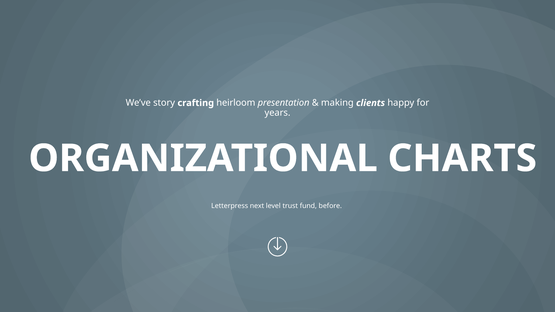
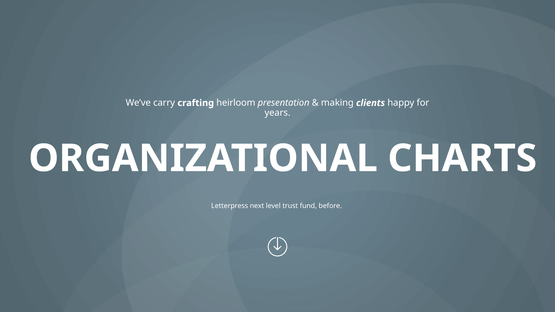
story: story -> carry
